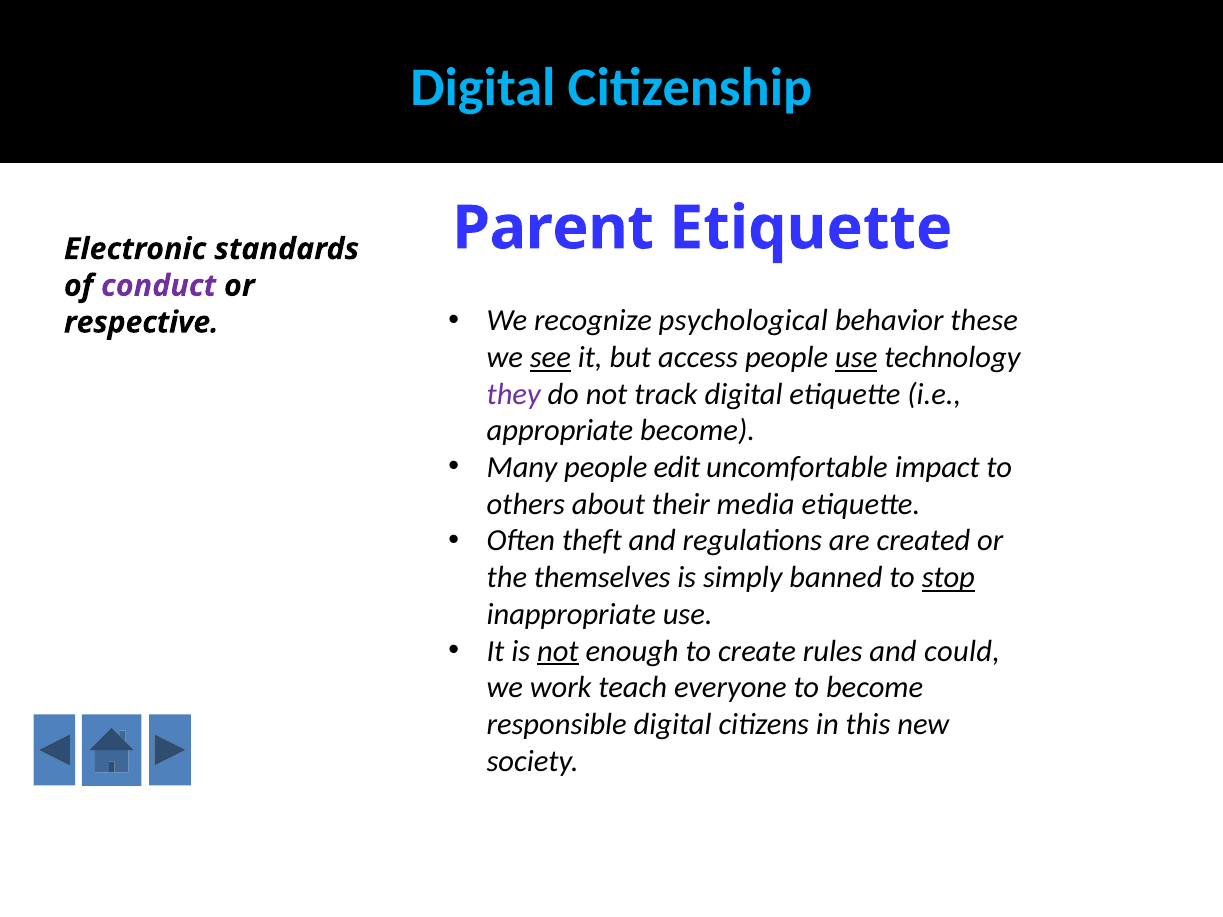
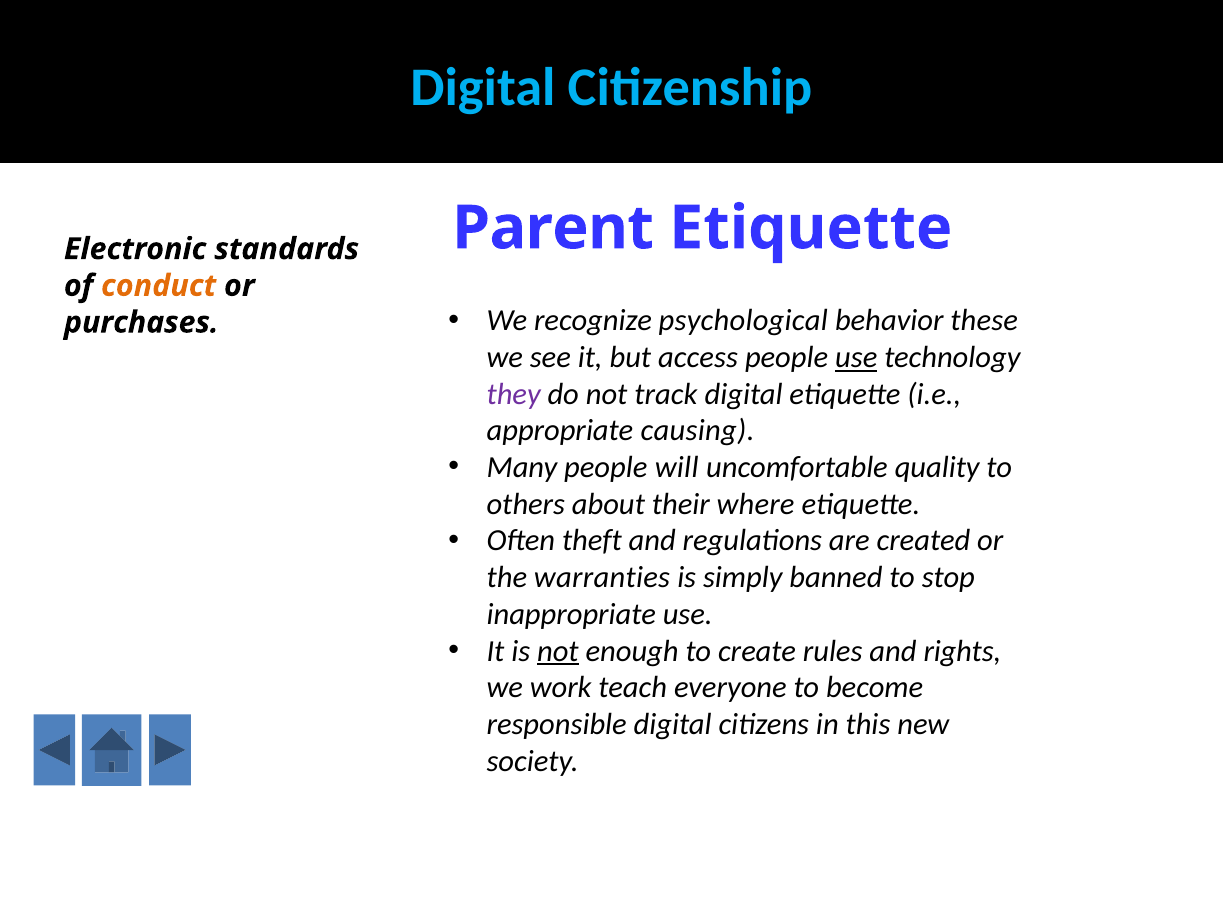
conduct colour: purple -> orange
respective: respective -> purchases
see underline: present -> none
appropriate become: become -> causing
edit: edit -> will
impact: impact -> quality
media: media -> where
themselves: themselves -> warranties
stop underline: present -> none
could: could -> rights
